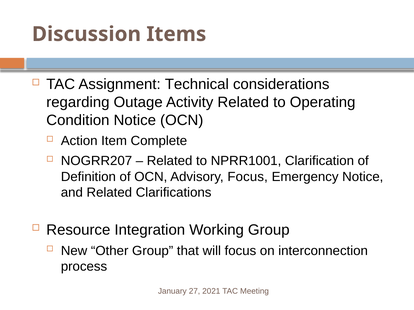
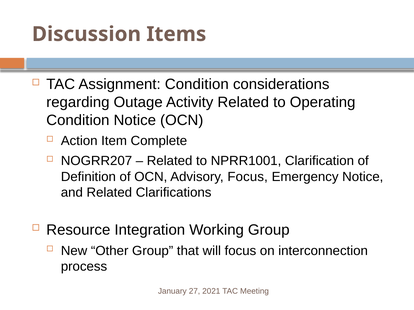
Assignment Technical: Technical -> Condition
